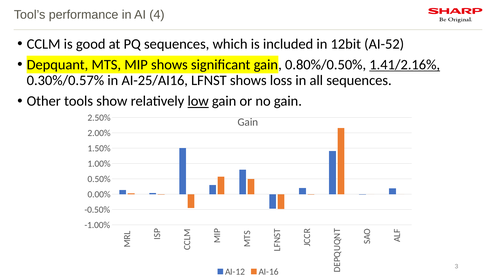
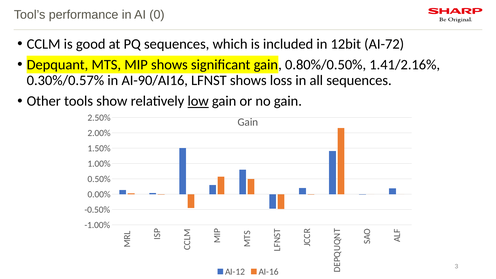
4: 4 -> 0
AI-52: AI-52 -> AI-72
1.41/2.16% underline: present -> none
AI-25/AI16: AI-25/AI16 -> AI-90/AI16
